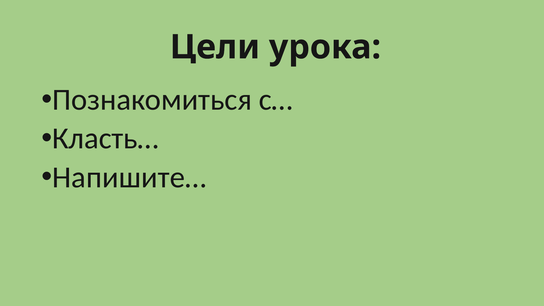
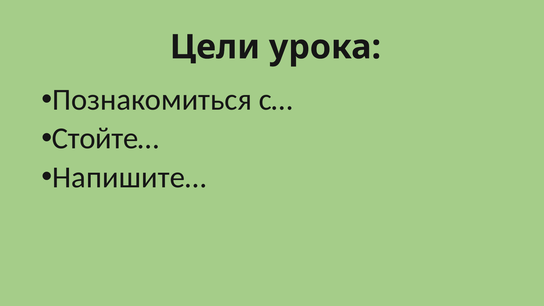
Класть…: Класть… -> Стойте…
